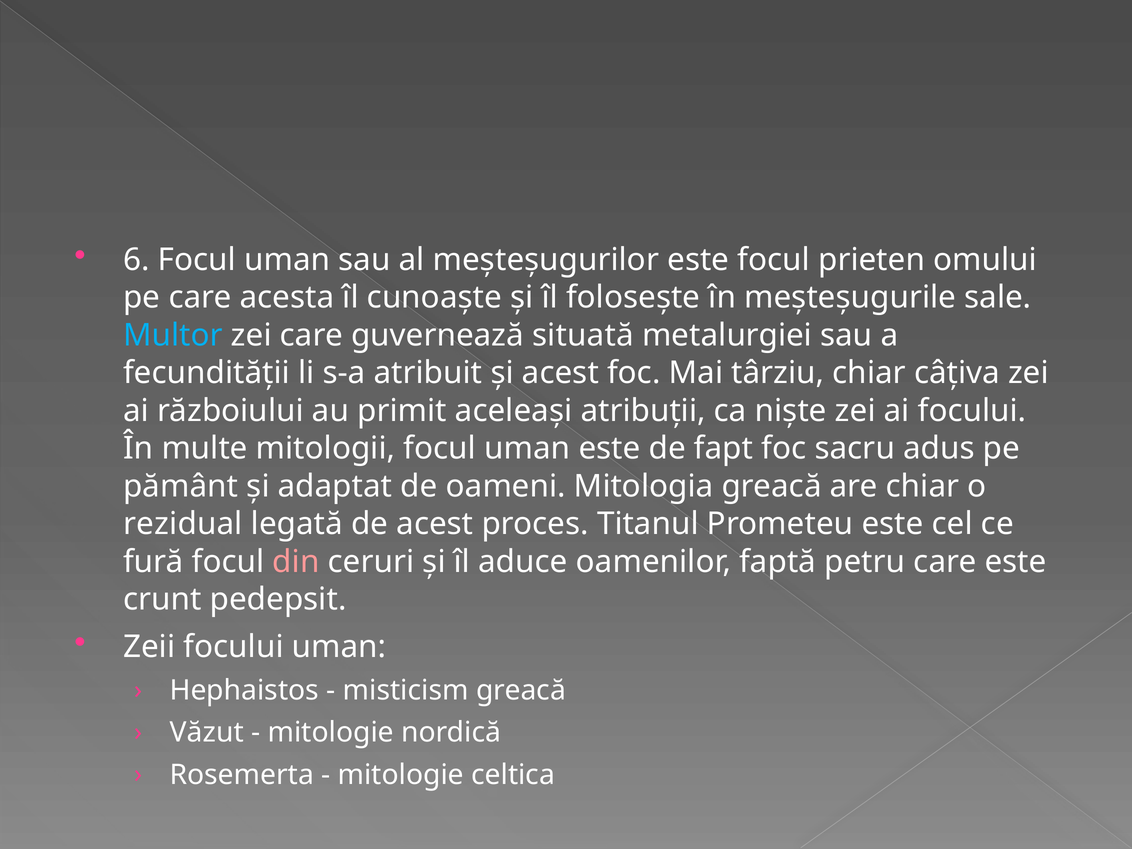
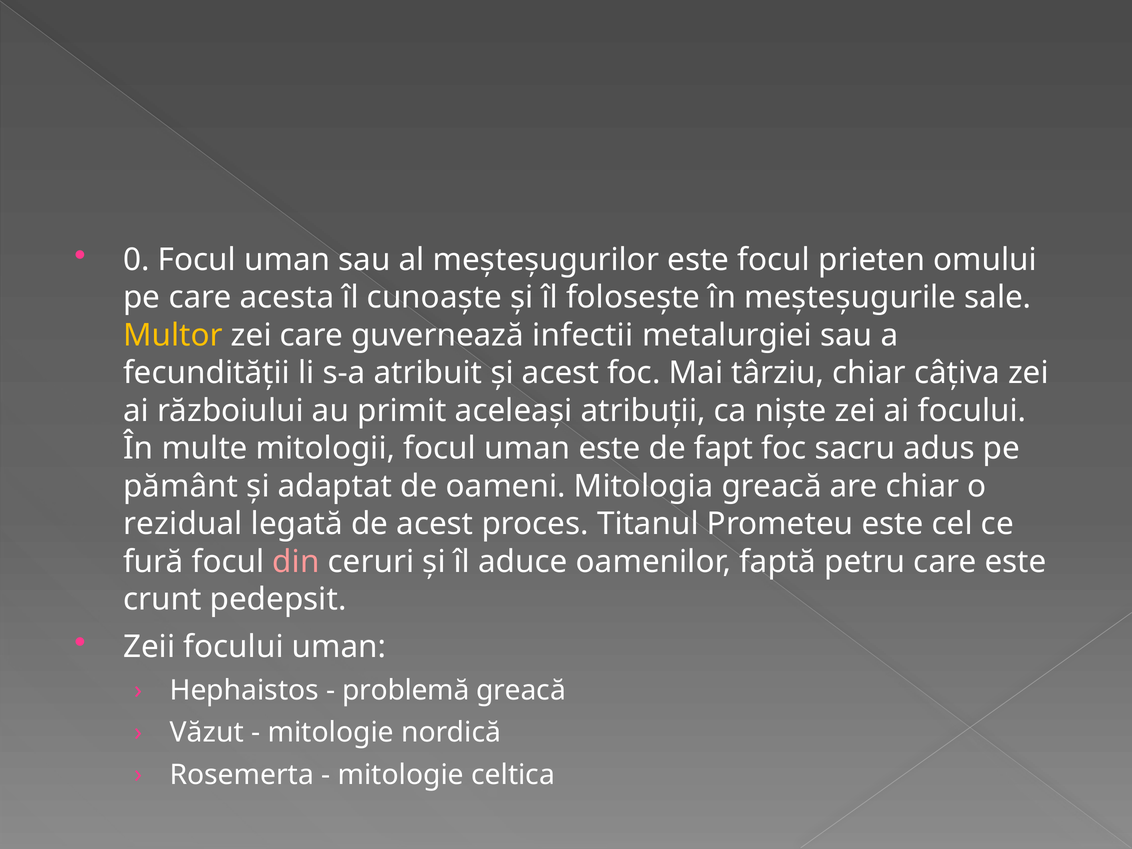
6: 6 -> 0
Multor colour: light blue -> yellow
situată: situată -> infectii
misticism: misticism -> problemă
